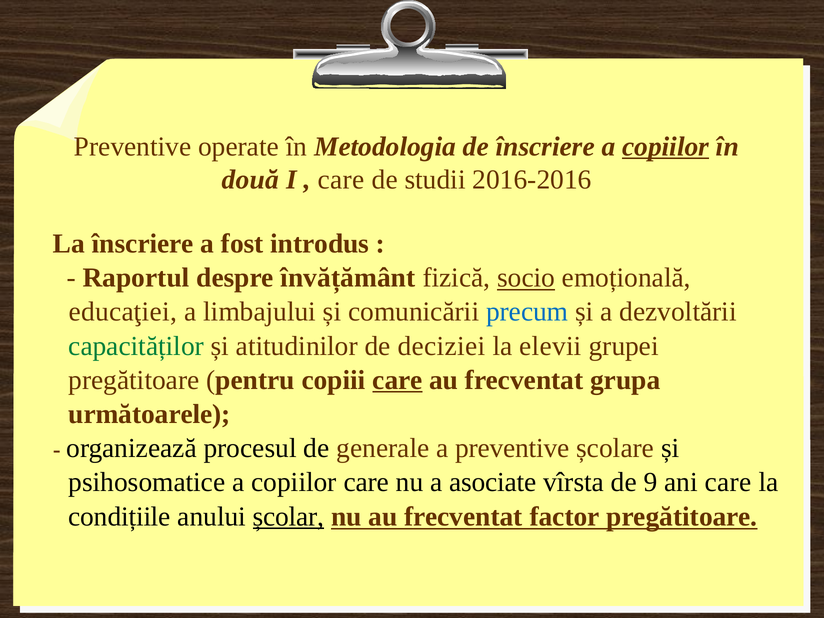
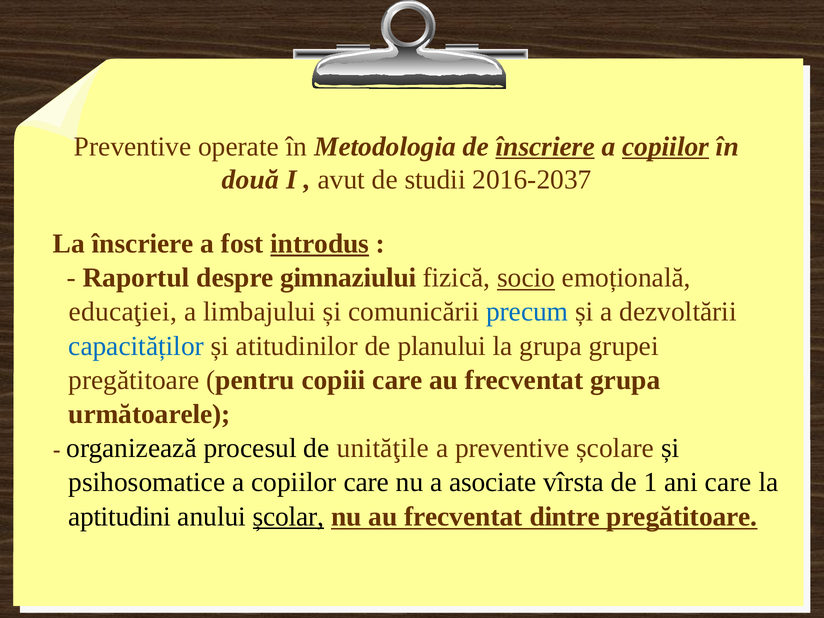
înscriere at (545, 147) underline: none -> present
care at (341, 179): care -> avut
2016-2016: 2016-2016 -> 2016-2037
introdus underline: none -> present
învățământ: învățământ -> gimnaziului
capacităților colour: green -> blue
deciziei: deciziei -> planului
la elevii: elevii -> grupa
care at (397, 380) underline: present -> none
generale: generale -> unităţile
9: 9 -> 1
condițiile: condițiile -> aptitudini
factor: factor -> dintre
